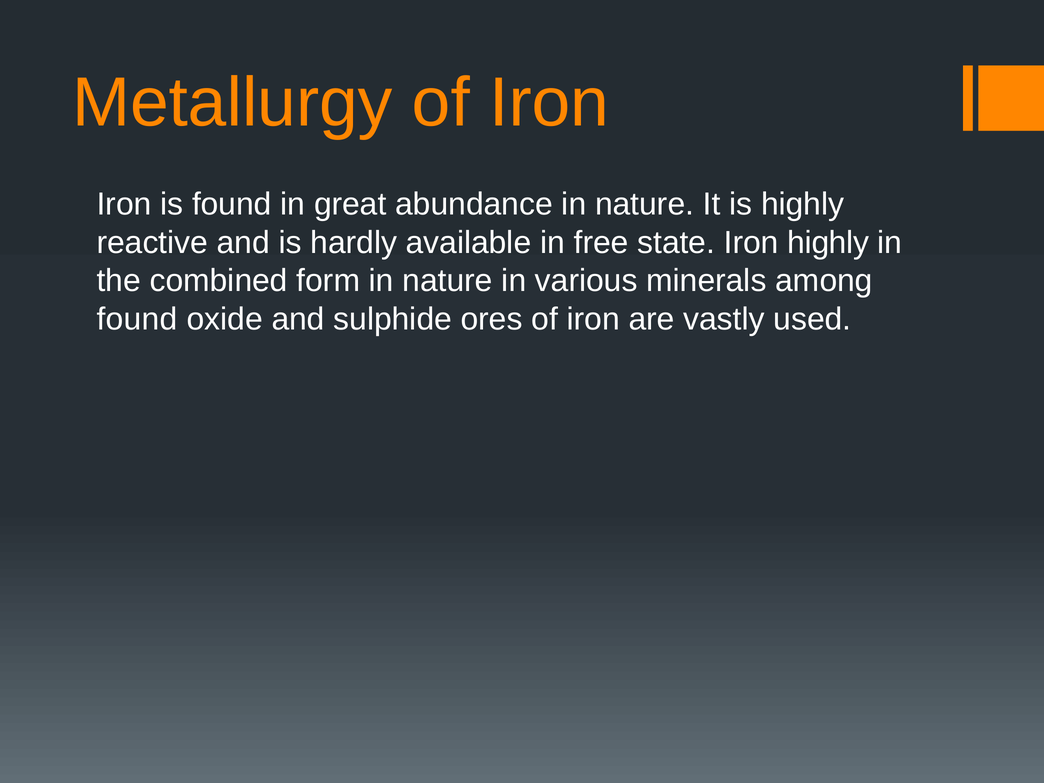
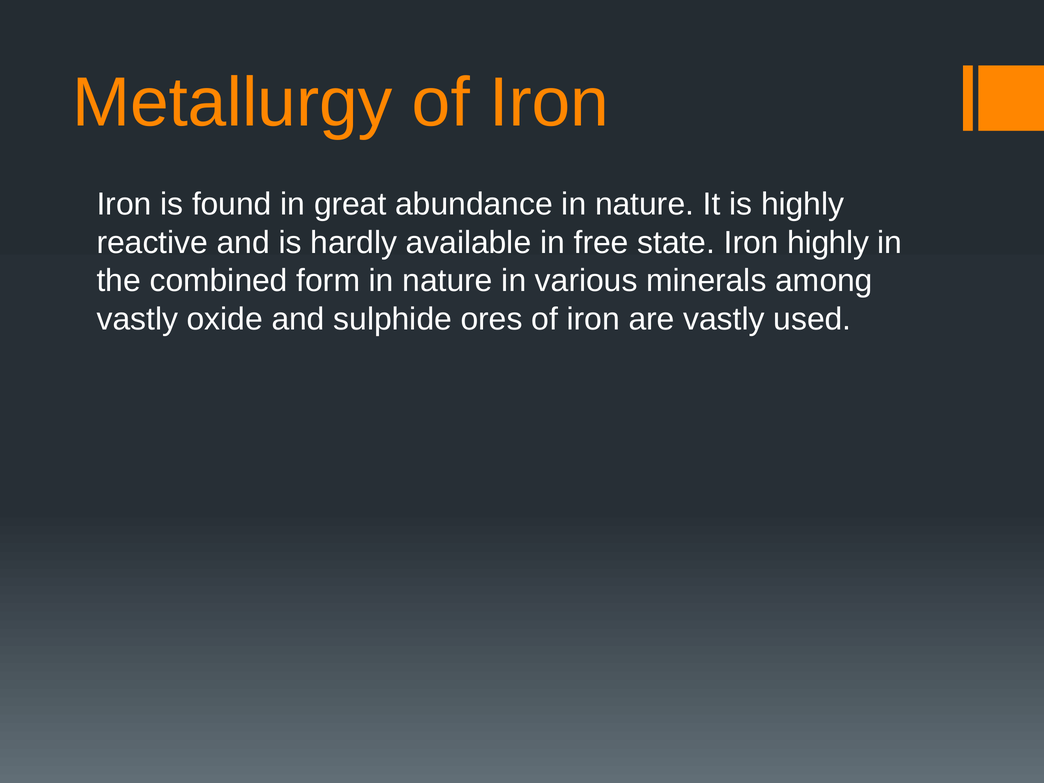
found at (137, 319): found -> vastly
